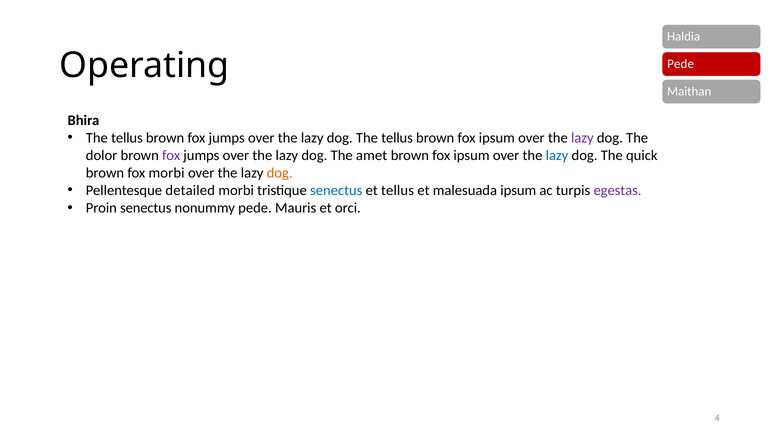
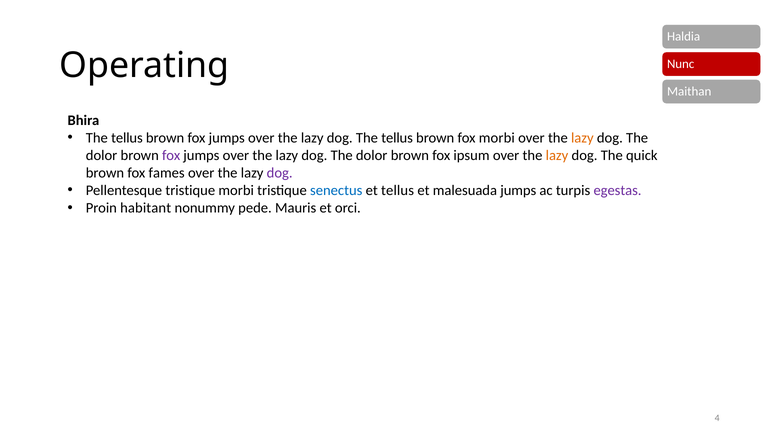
Pede at (681, 64): Pede -> Nunc
ipsum at (497, 138): ipsum -> morbi
lazy at (582, 138) colour: purple -> orange
amet at (372, 155): amet -> dolor
lazy at (557, 155) colour: blue -> orange
fox morbi: morbi -> fames
dog at (280, 173) colour: orange -> purple
Pellentesque detailed: detailed -> tristique
malesuada ipsum: ipsum -> jumps
Proin senectus: senectus -> habitant
